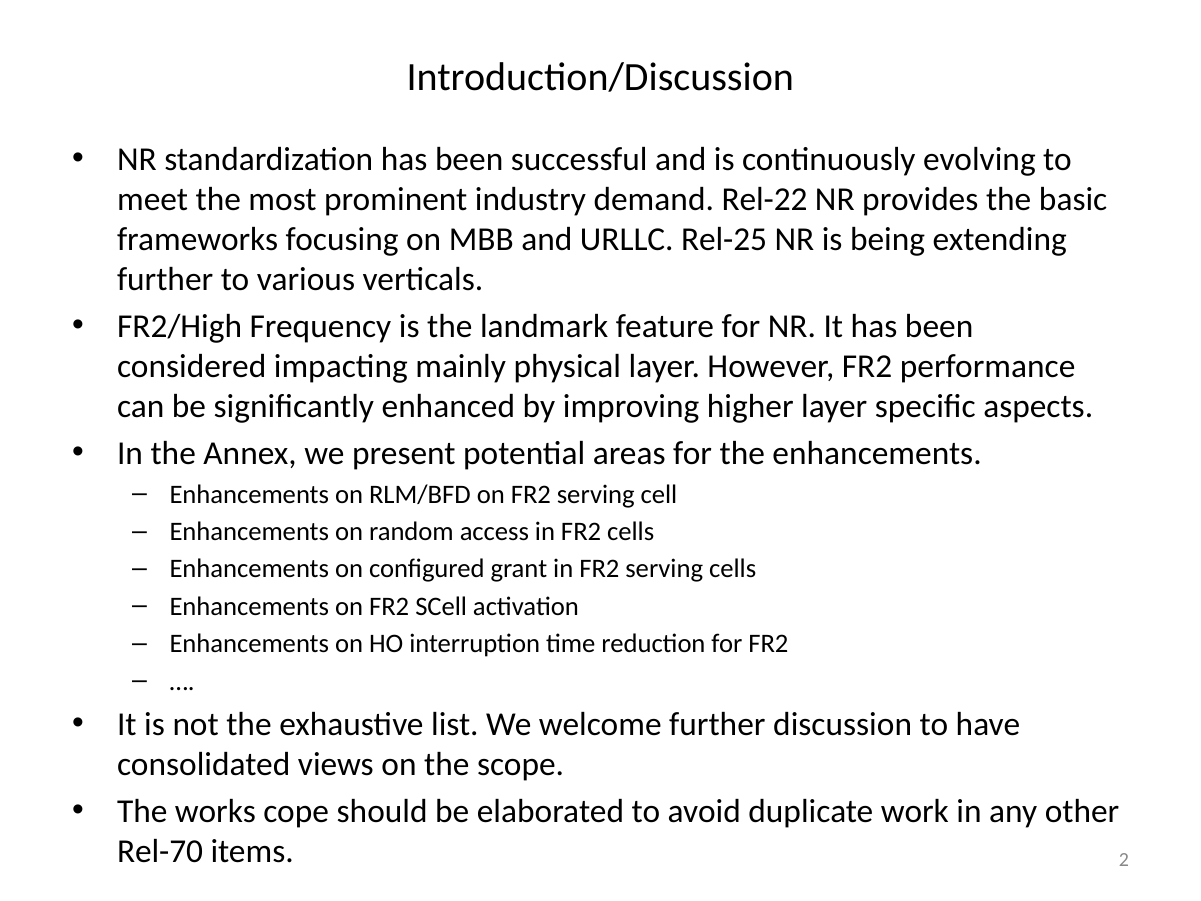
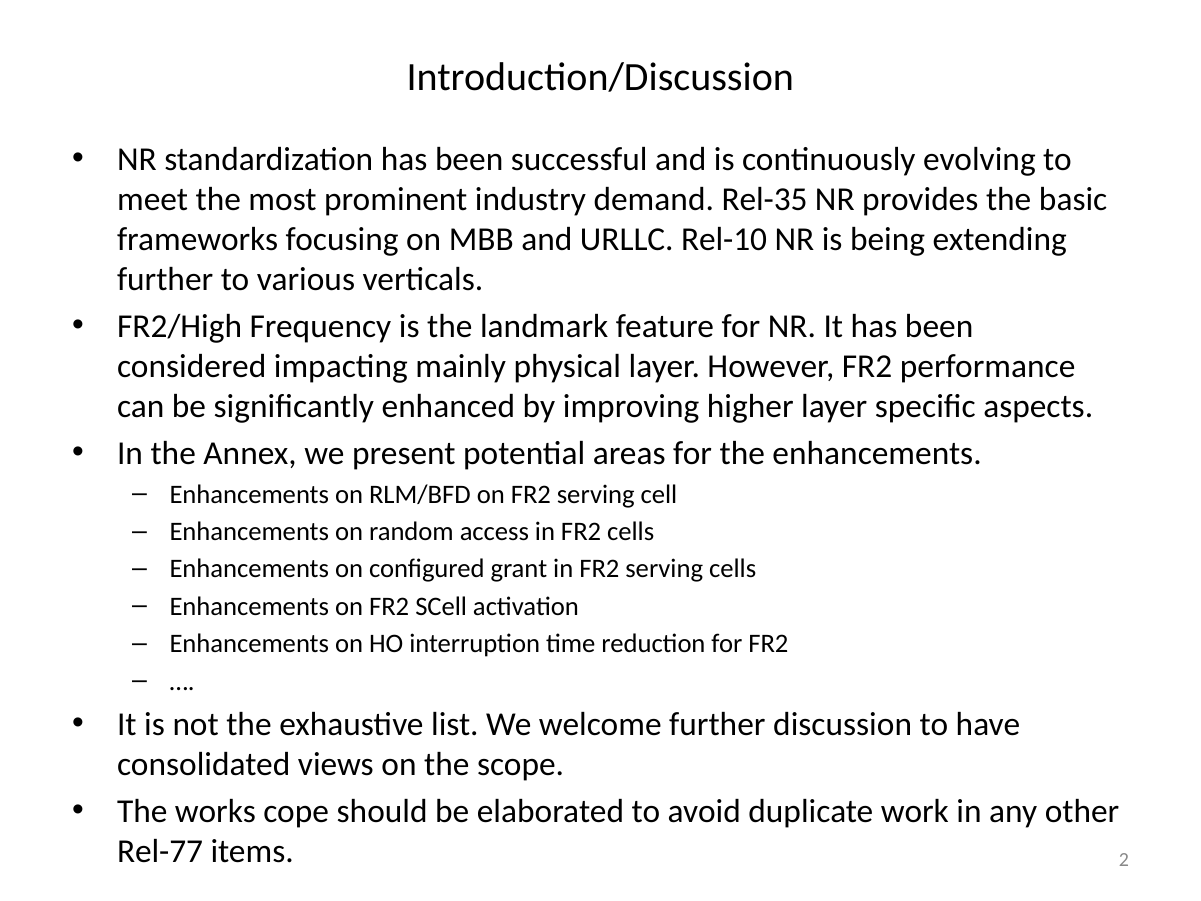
Rel-22: Rel-22 -> Rel-35
Rel-25: Rel-25 -> Rel-10
Rel-70: Rel-70 -> Rel-77
